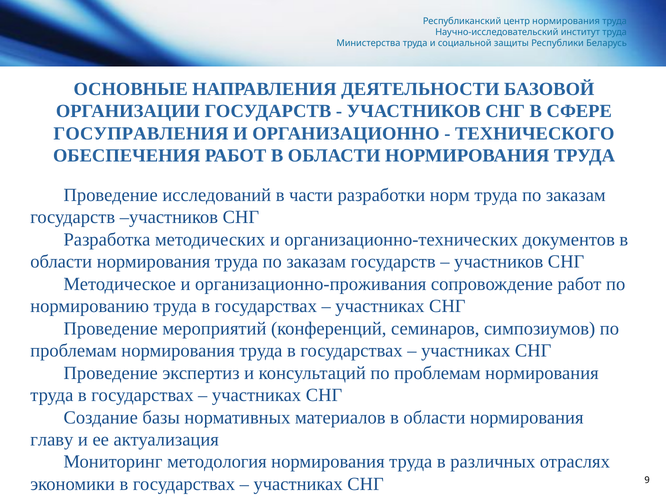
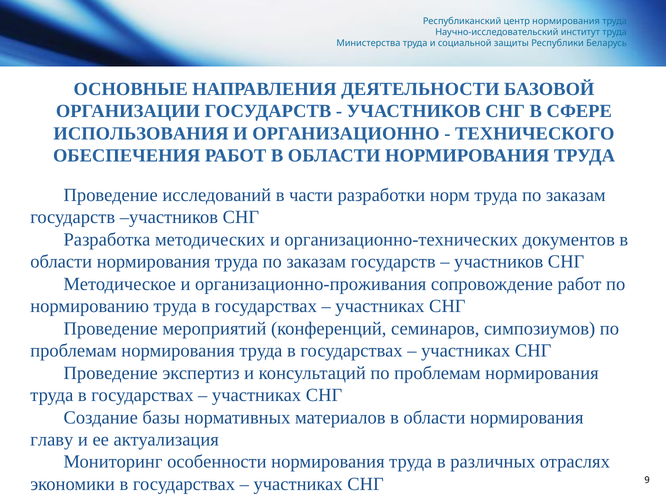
ГОСУПРАВЛЕНИЯ: ГОСУПРАВЛЕНИЯ -> ИСПОЛЬЗОВАНИЯ
методология: методология -> особенности
